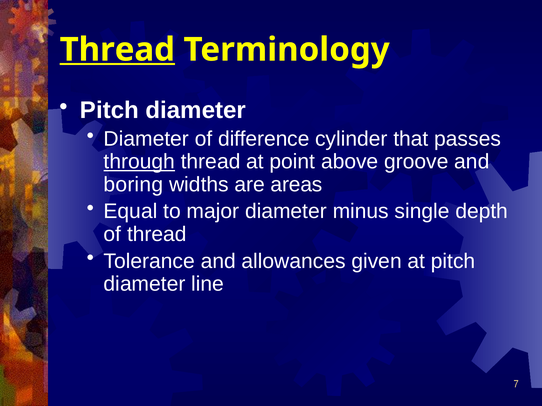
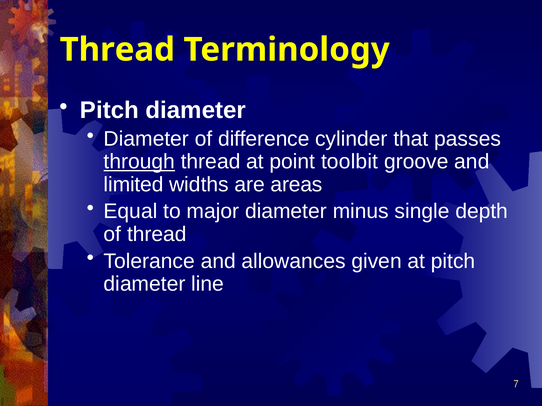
Thread at (117, 50) underline: present -> none
above: above -> toolbit
boring: boring -> limited
